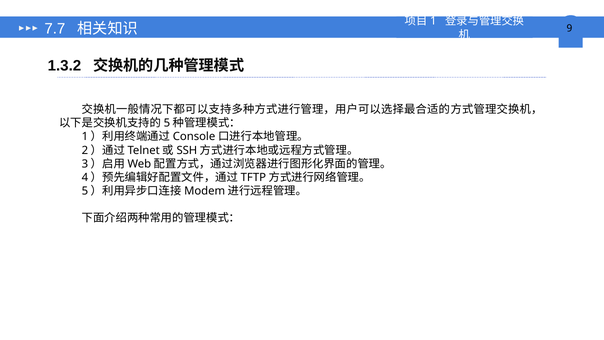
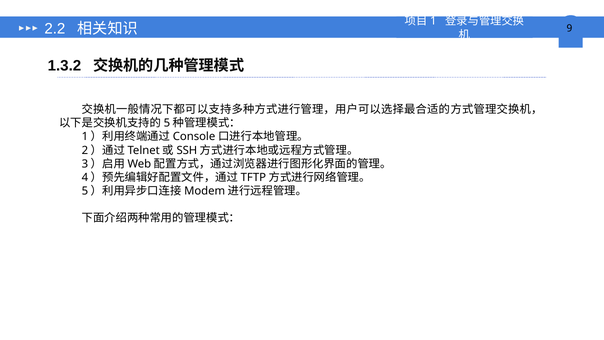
7.7: 7.7 -> 2.2
